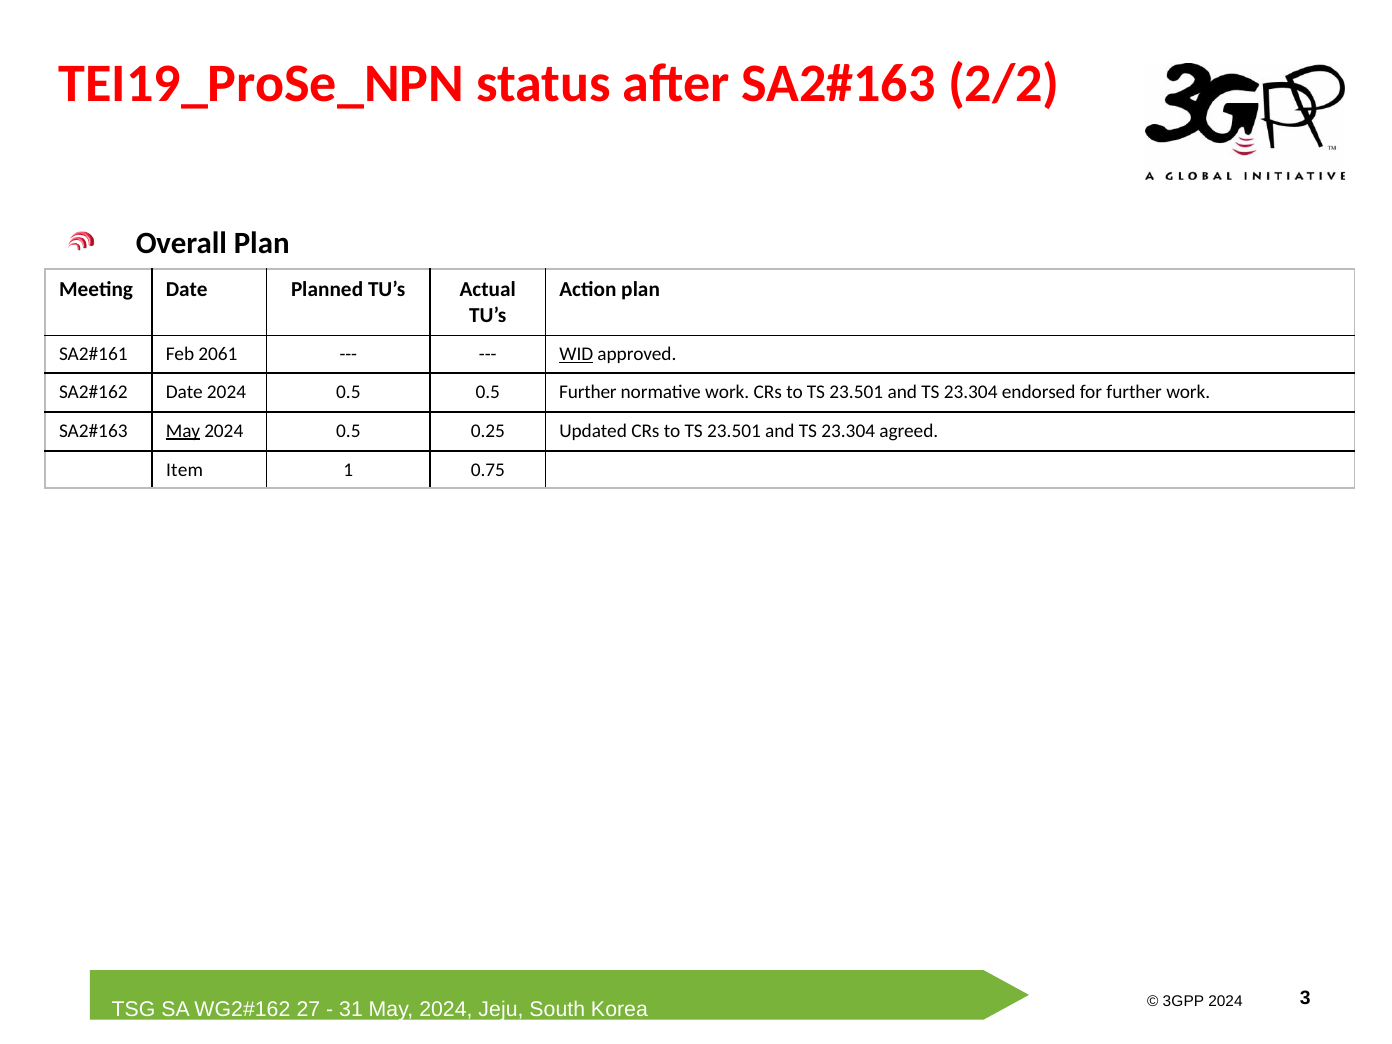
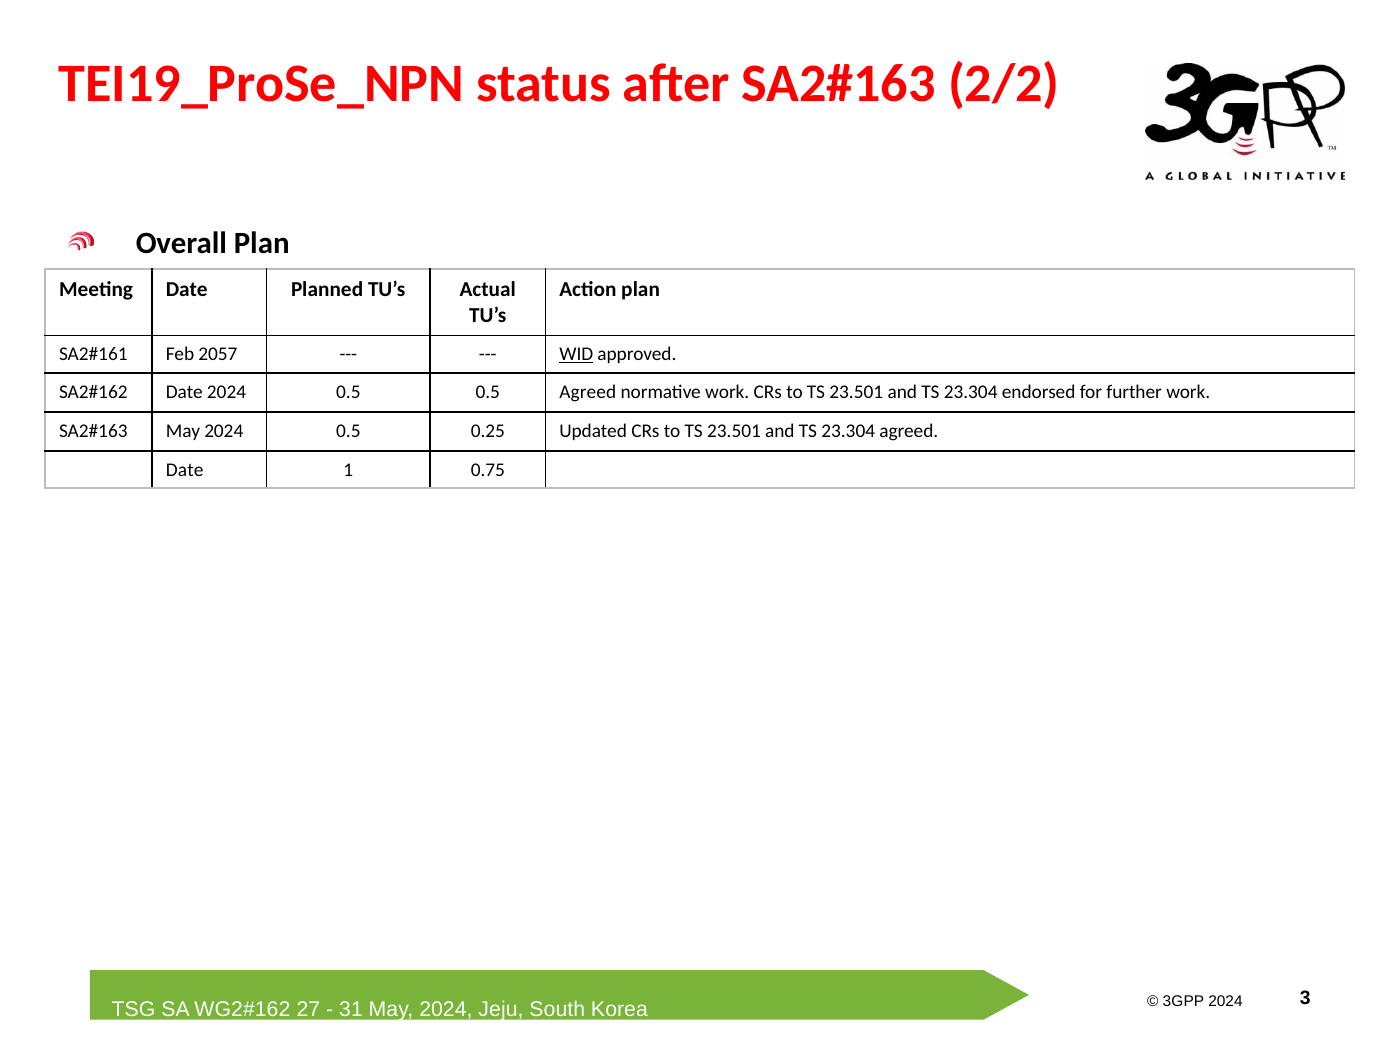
2061: 2061 -> 2057
0.5 Further: Further -> Agreed
May at (183, 431) underline: present -> none
Item at (185, 470): Item -> Date
